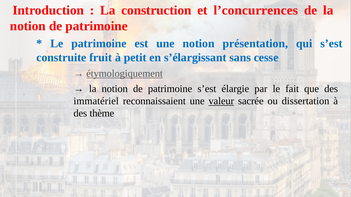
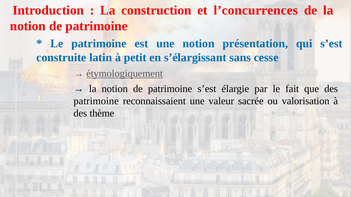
fruit: fruit -> latin
immatériel at (96, 101): immatériel -> patrimoine
valeur underline: present -> none
dissertation: dissertation -> valorisation
